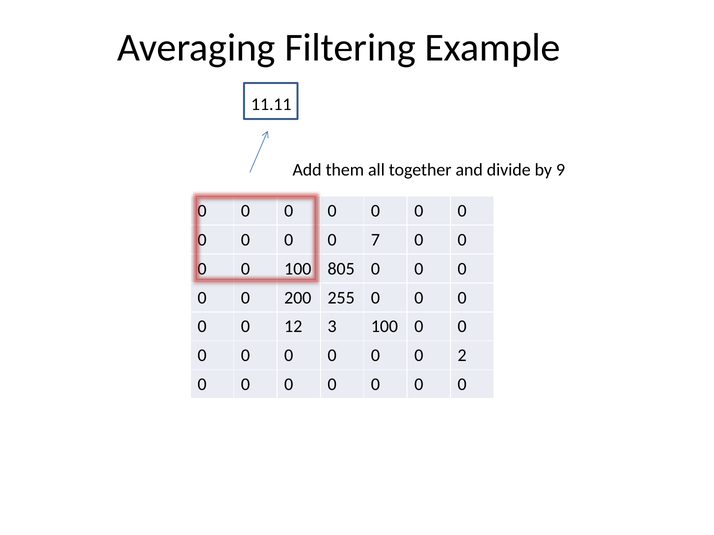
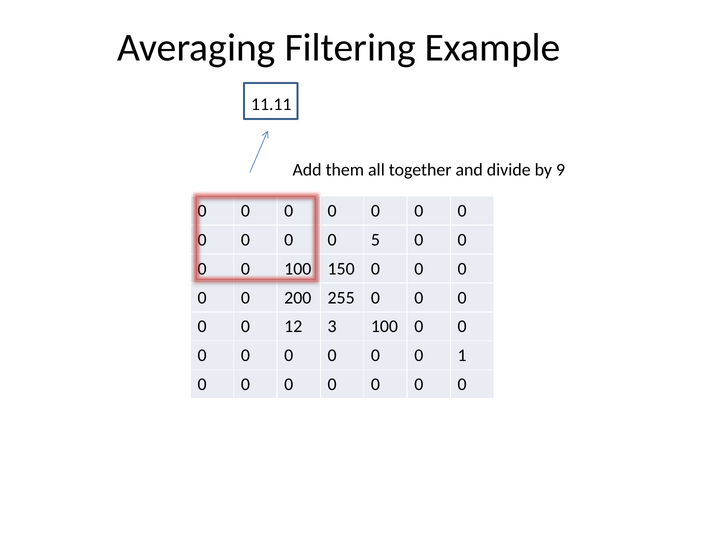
7: 7 -> 5
805: 805 -> 150
2: 2 -> 1
